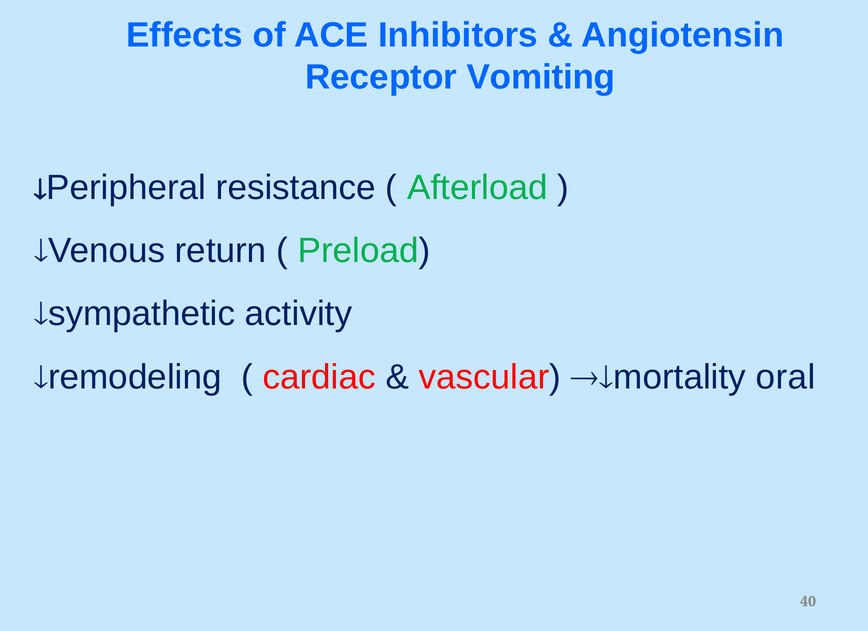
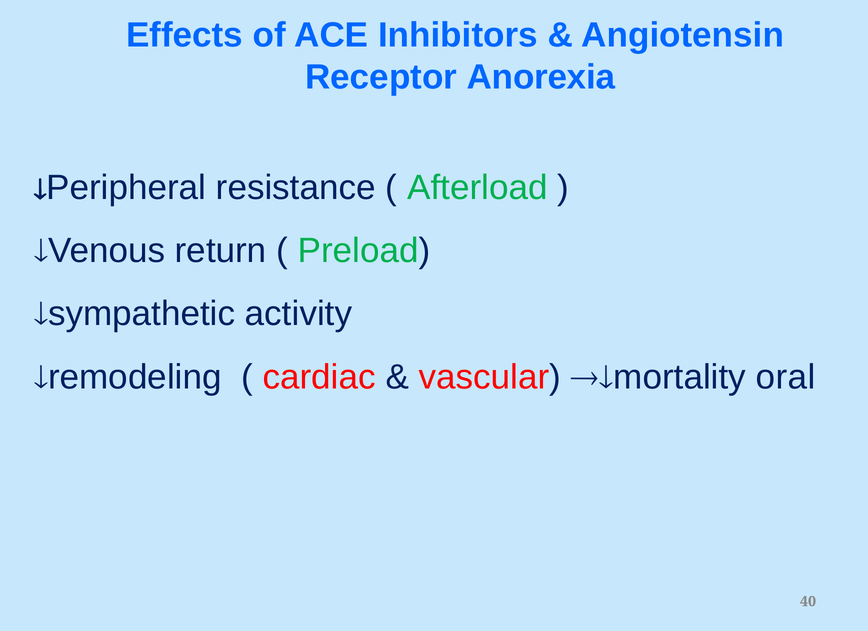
Vomiting: Vomiting -> Anorexia
